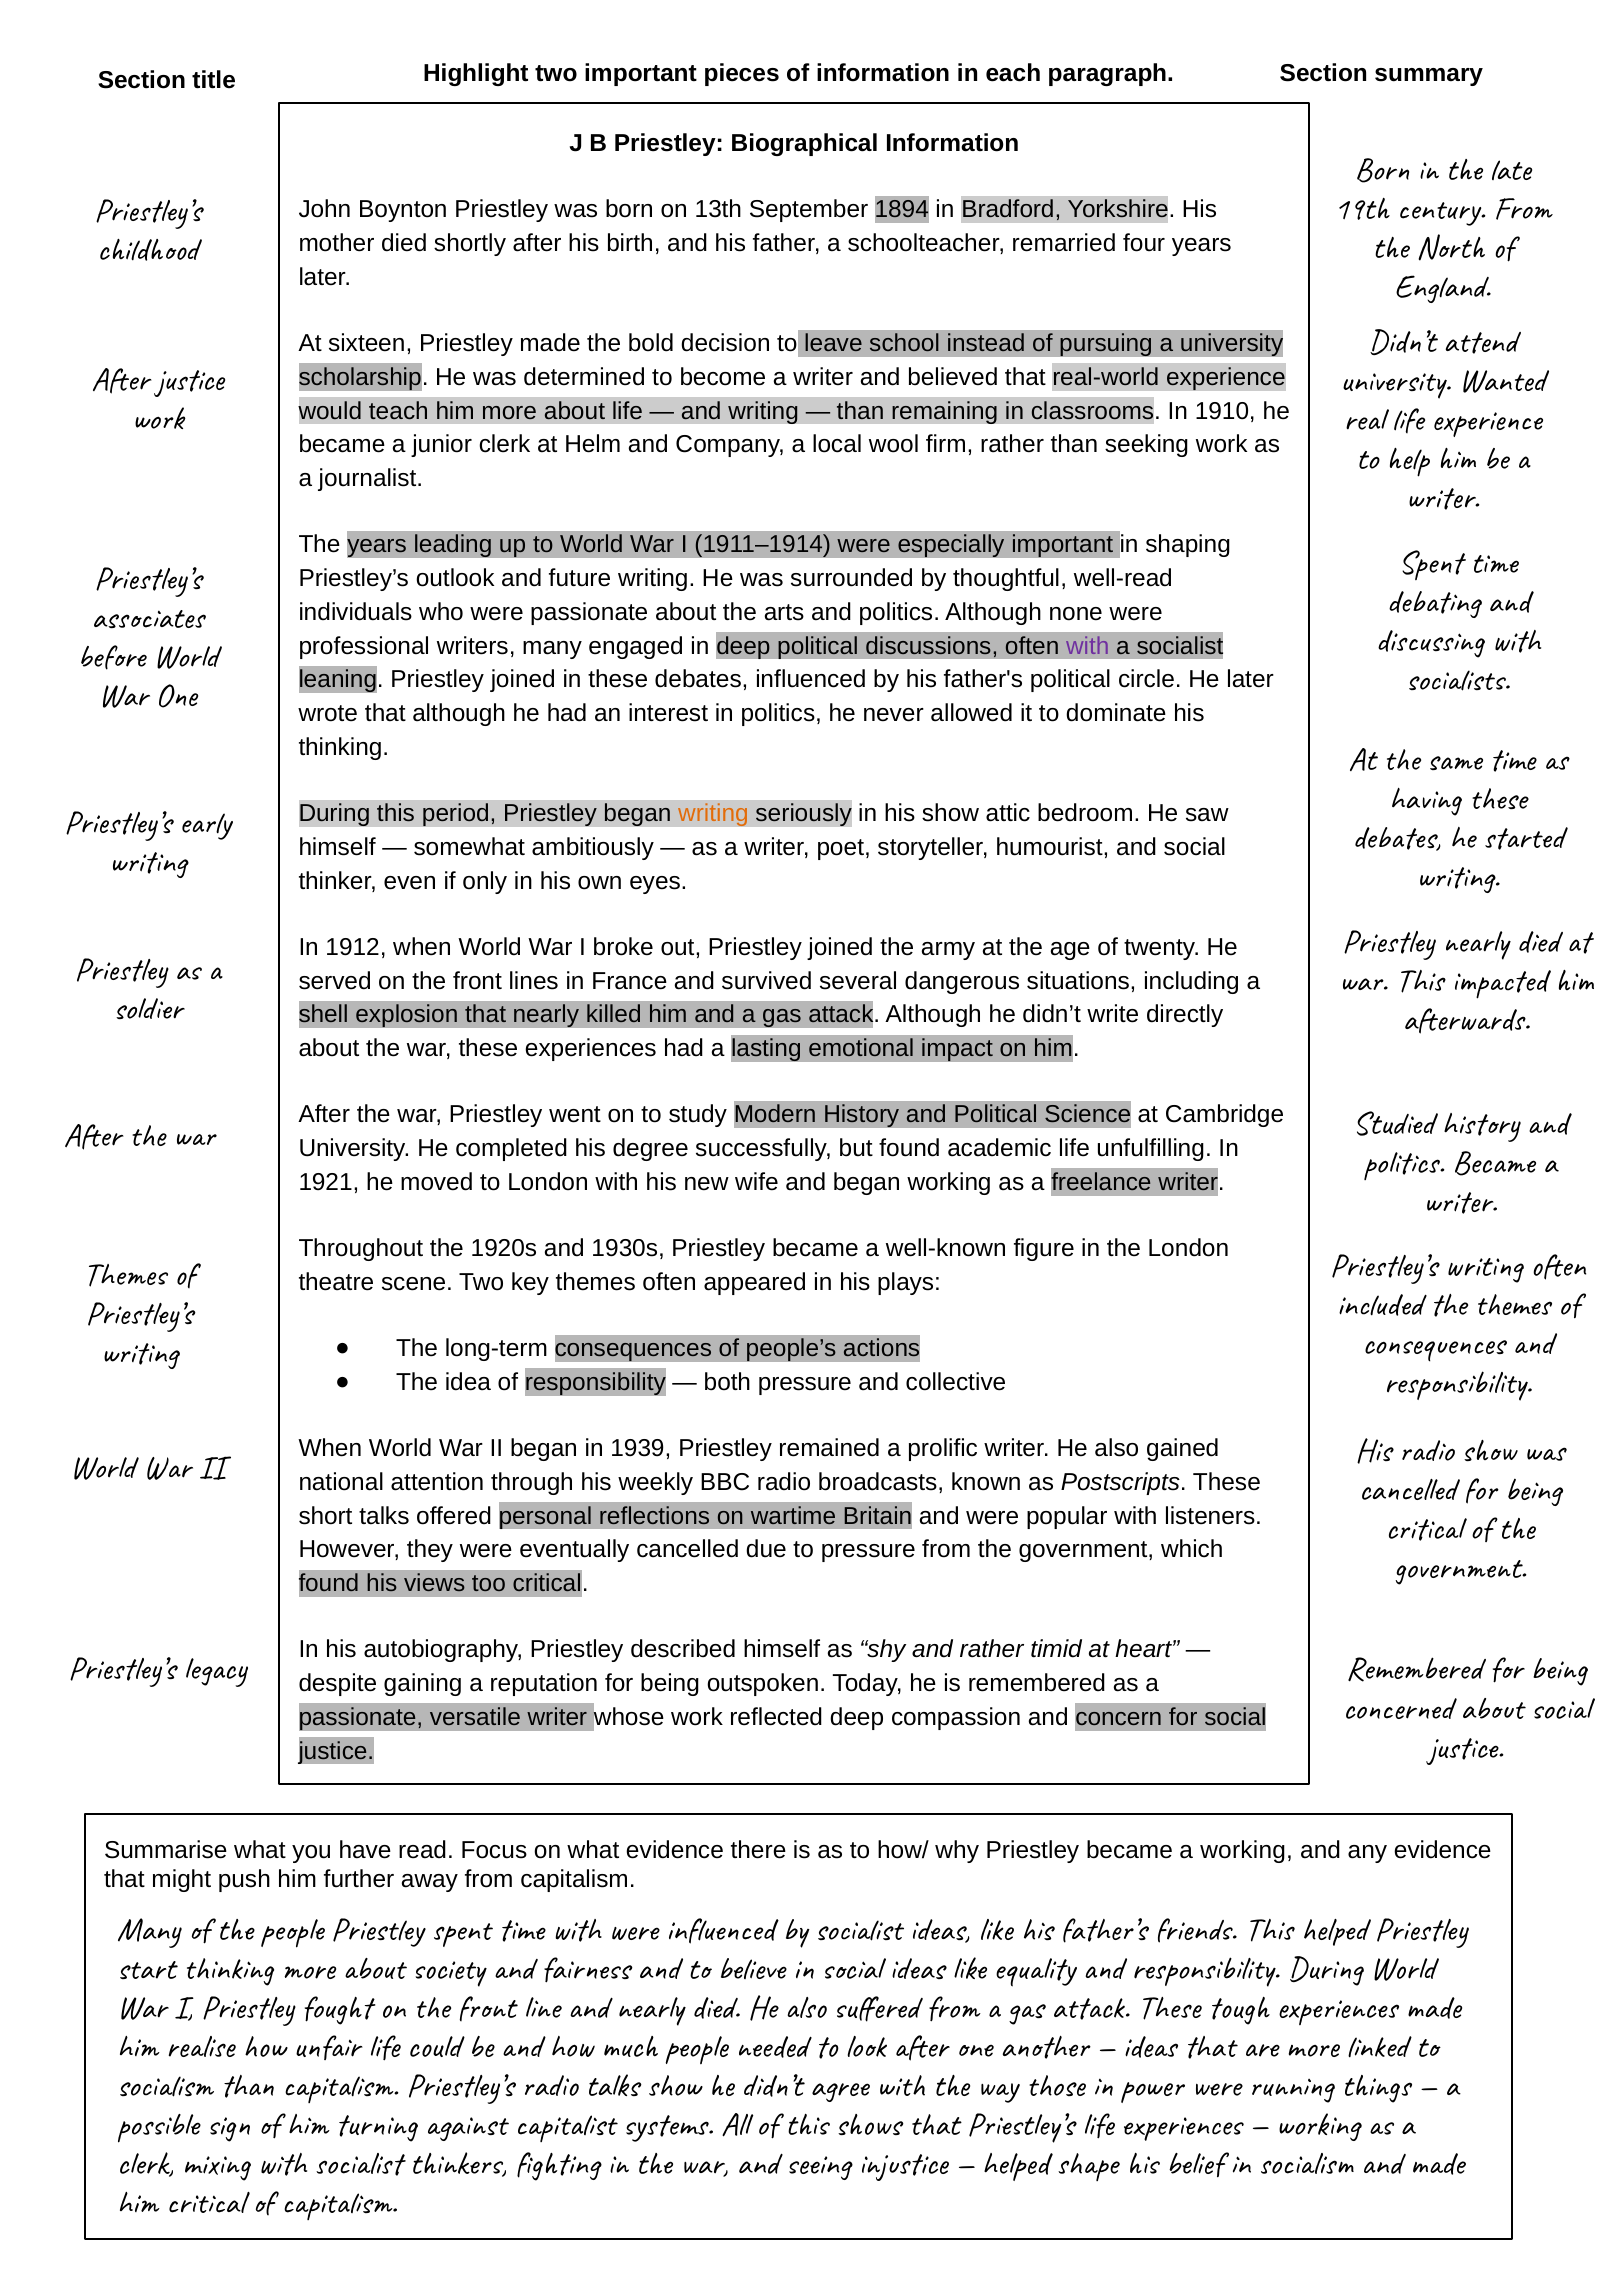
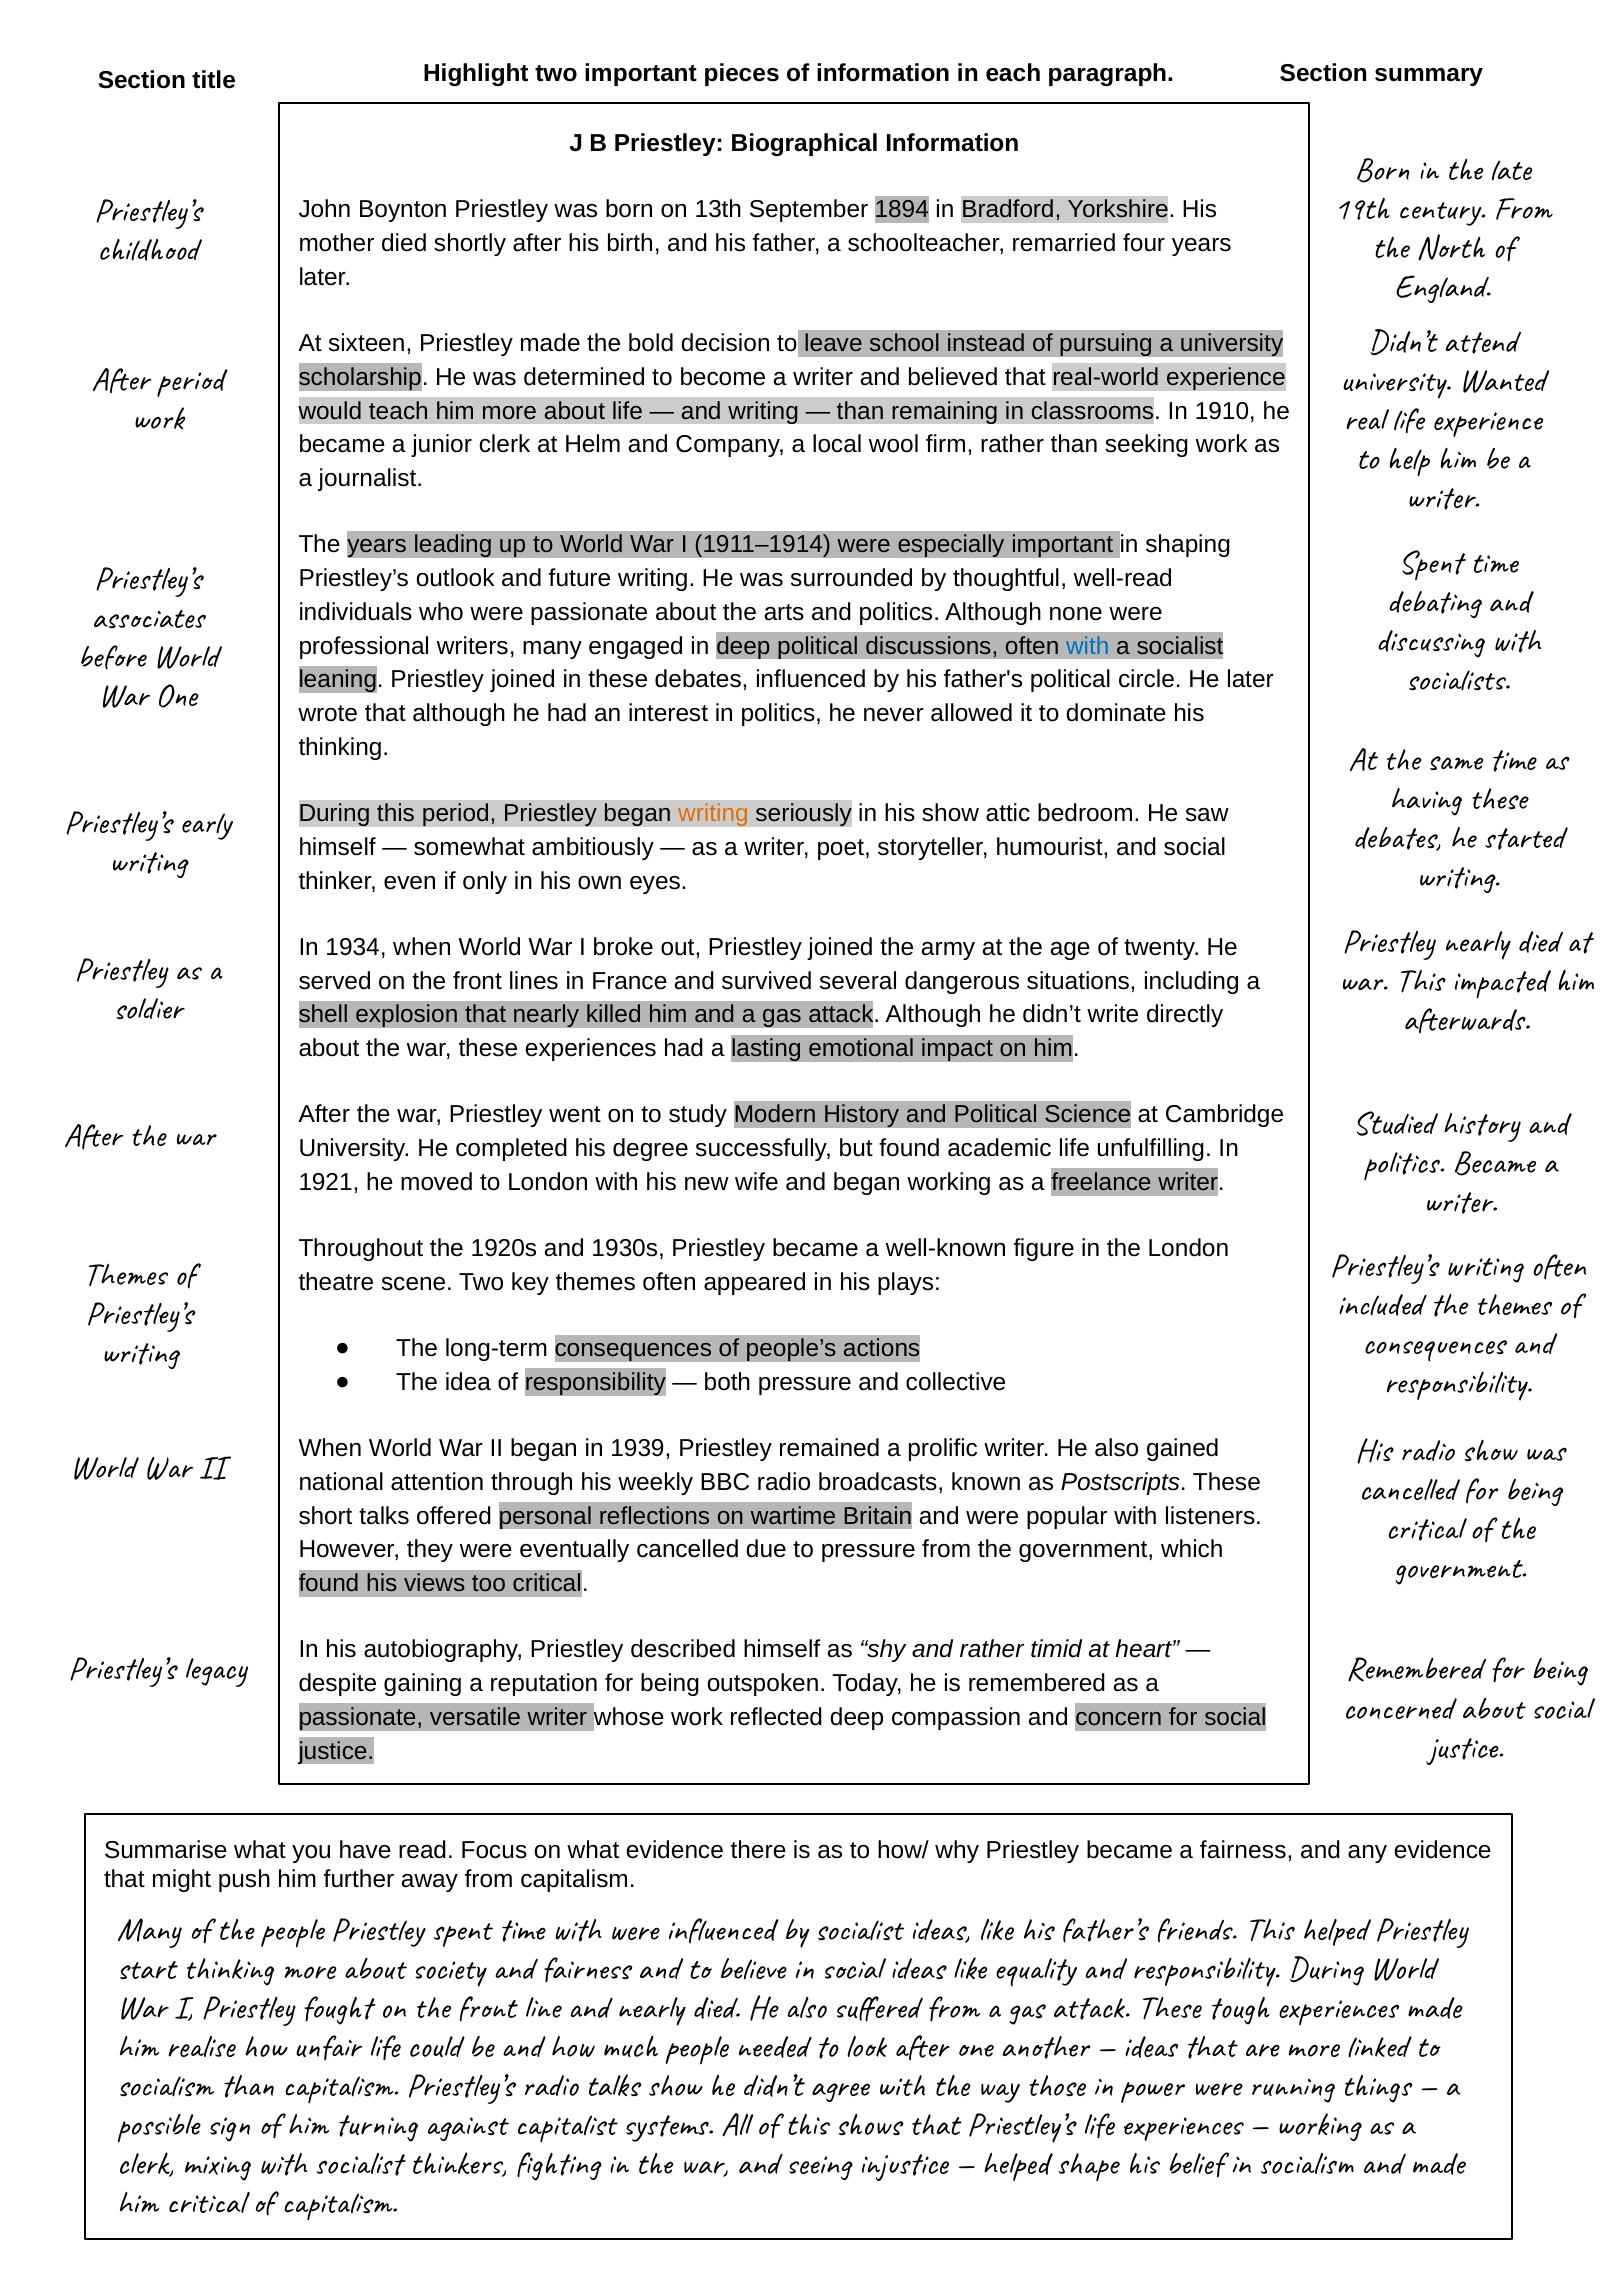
After justice: justice -> period
with at (1088, 646) colour: purple -> blue
1912: 1912 -> 1934
a working: working -> fairness
